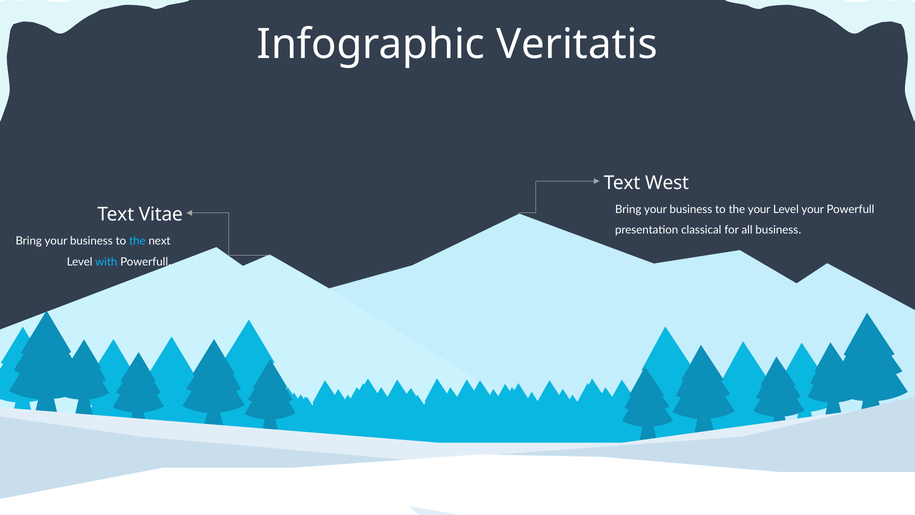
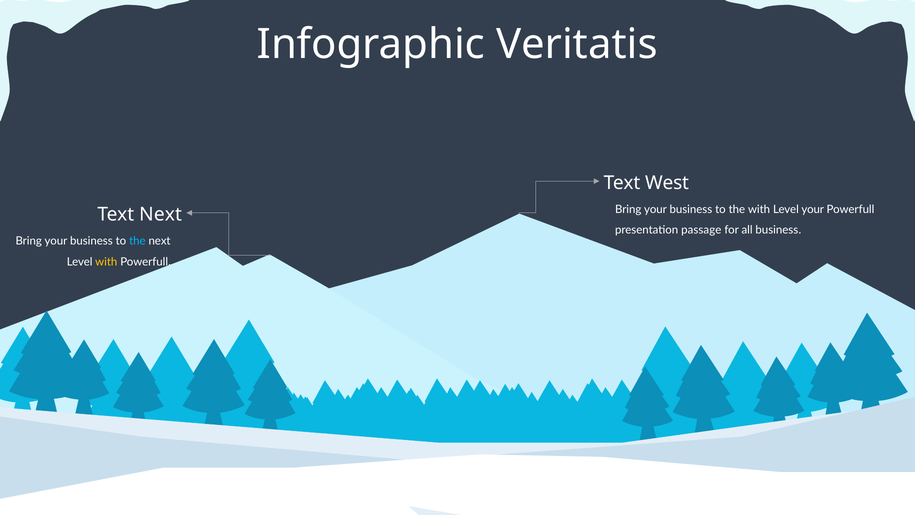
the your: your -> with
Text Vitae: Vitae -> Next
classical: classical -> passage
with at (106, 262) colour: light blue -> yellow
